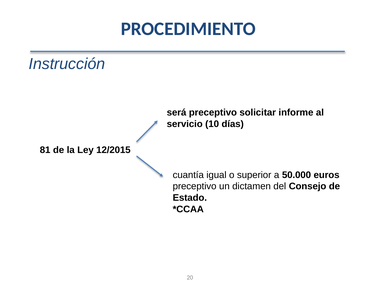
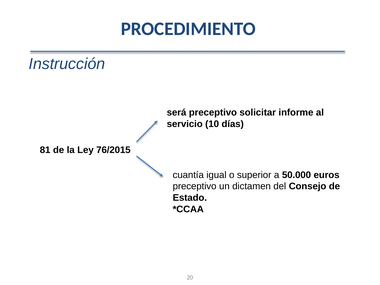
12/2015: 12/2015 -> 76/2015
